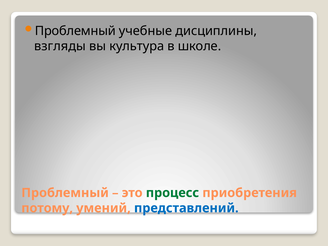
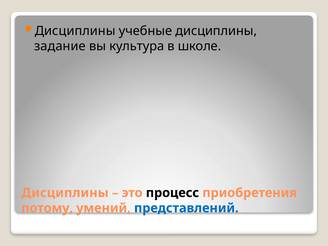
Проблемный at (75, 31): Проблемный -> Дисциплины
взгляды: взгляды -> задание
Проблемный at (65, 193): Проблемный -> Дисциплины
процесс colour: green -> black
